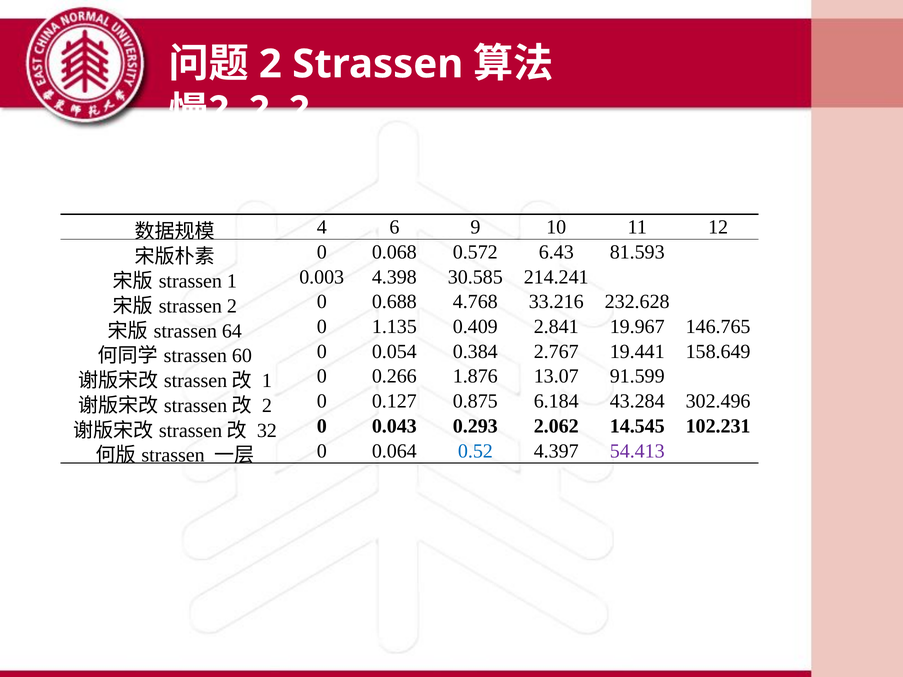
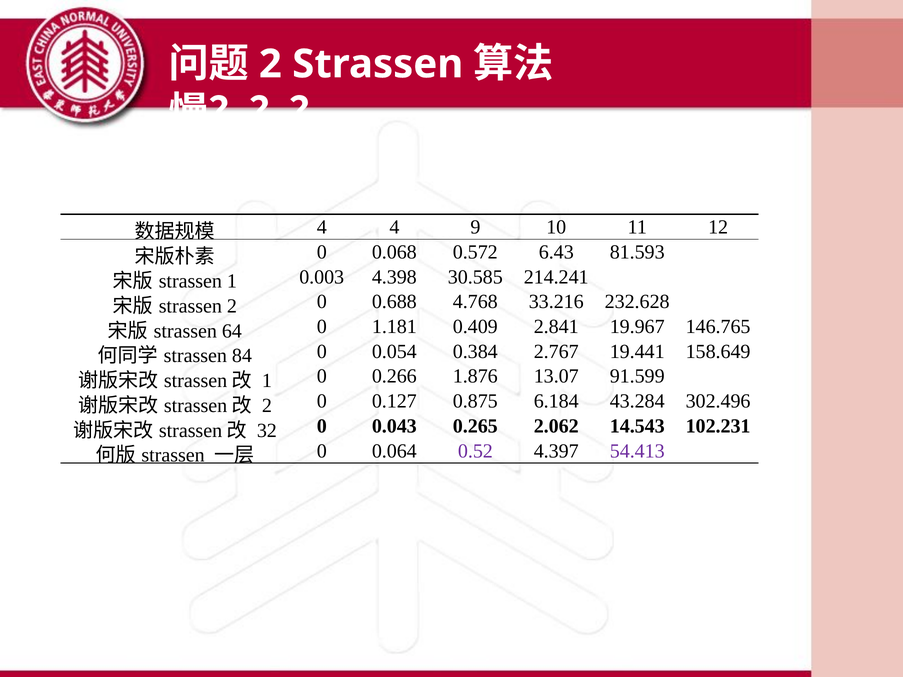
4 6: 6 -> 4
1.135: 1.135 -> 1.181
60: 60 -> 84
0.293: 0.293 -> 0.265
14.545: 14.545 -> 14.543
0.52 colour: blue -> purple
